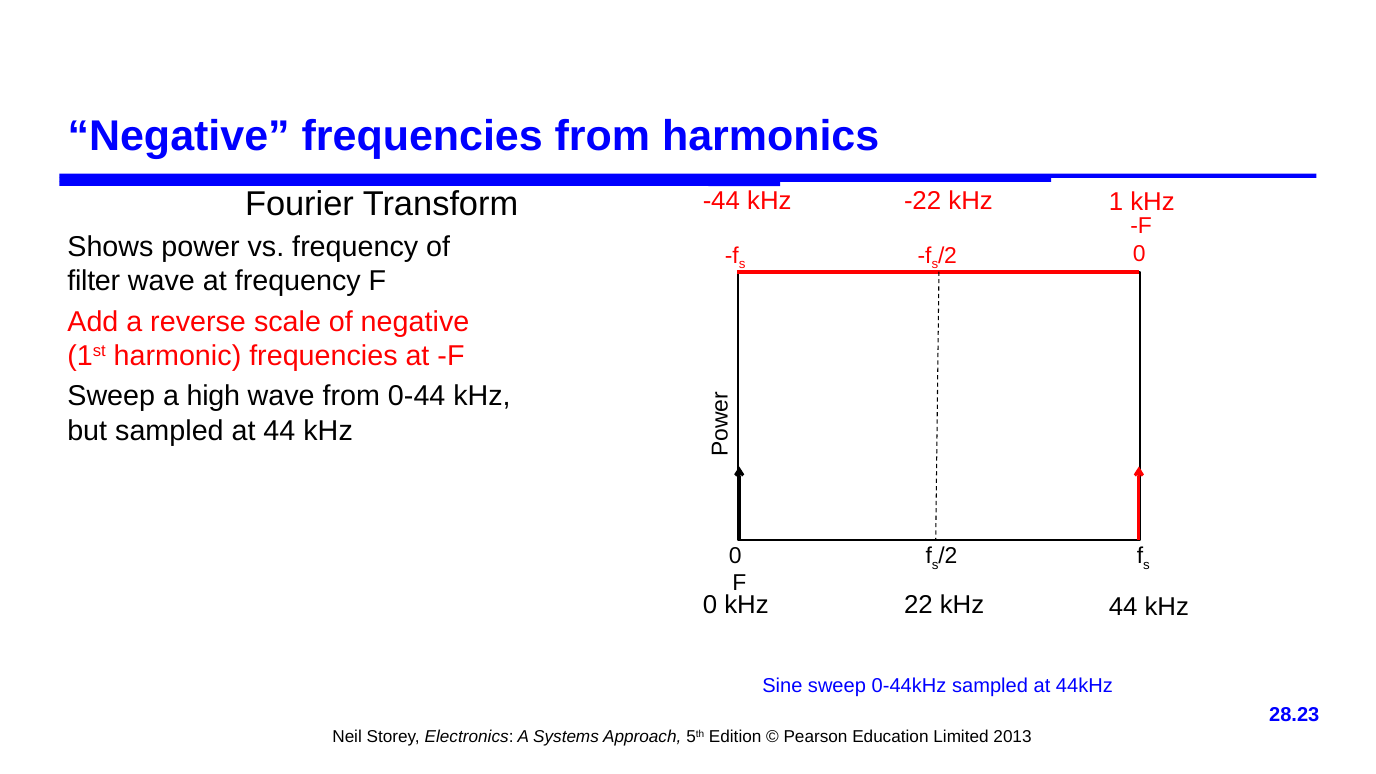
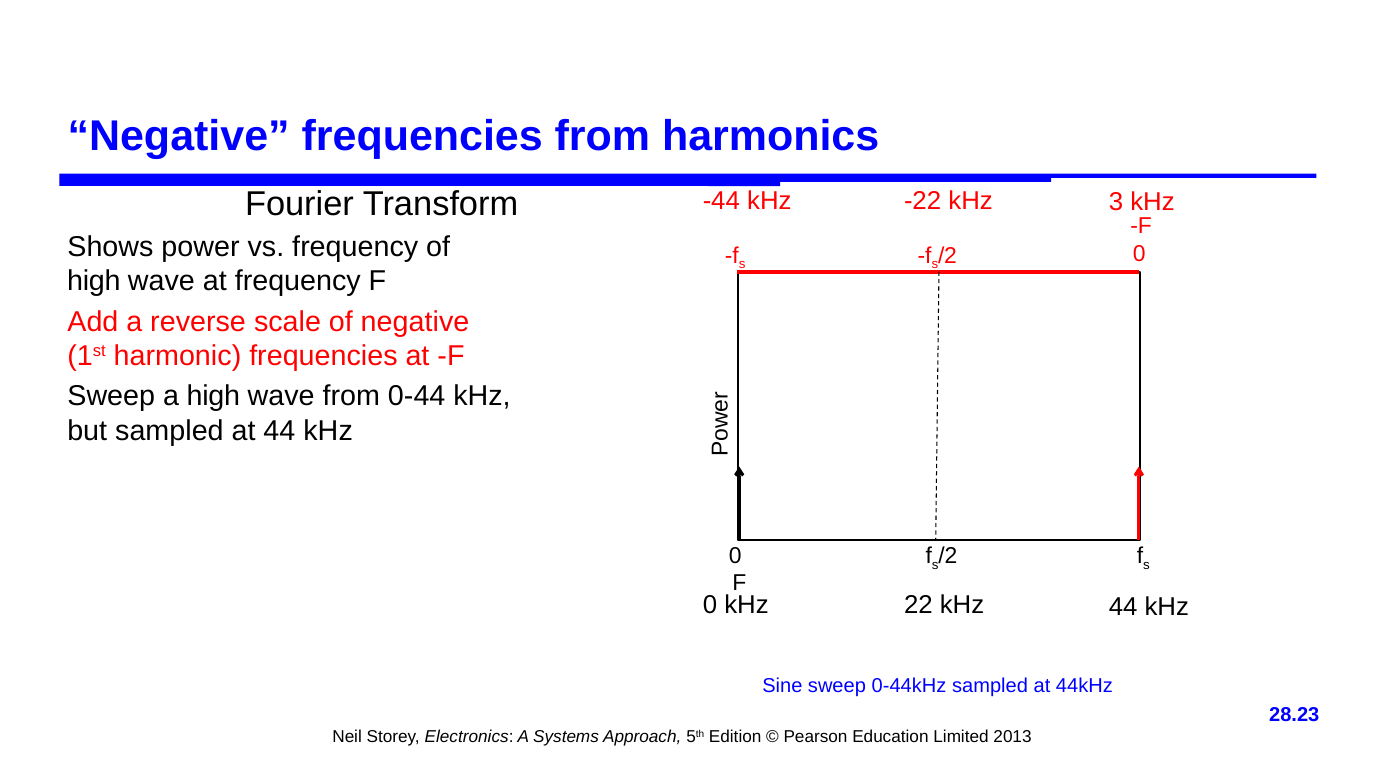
1: 1 -> 3
filter at (94, 281): filter -> high
